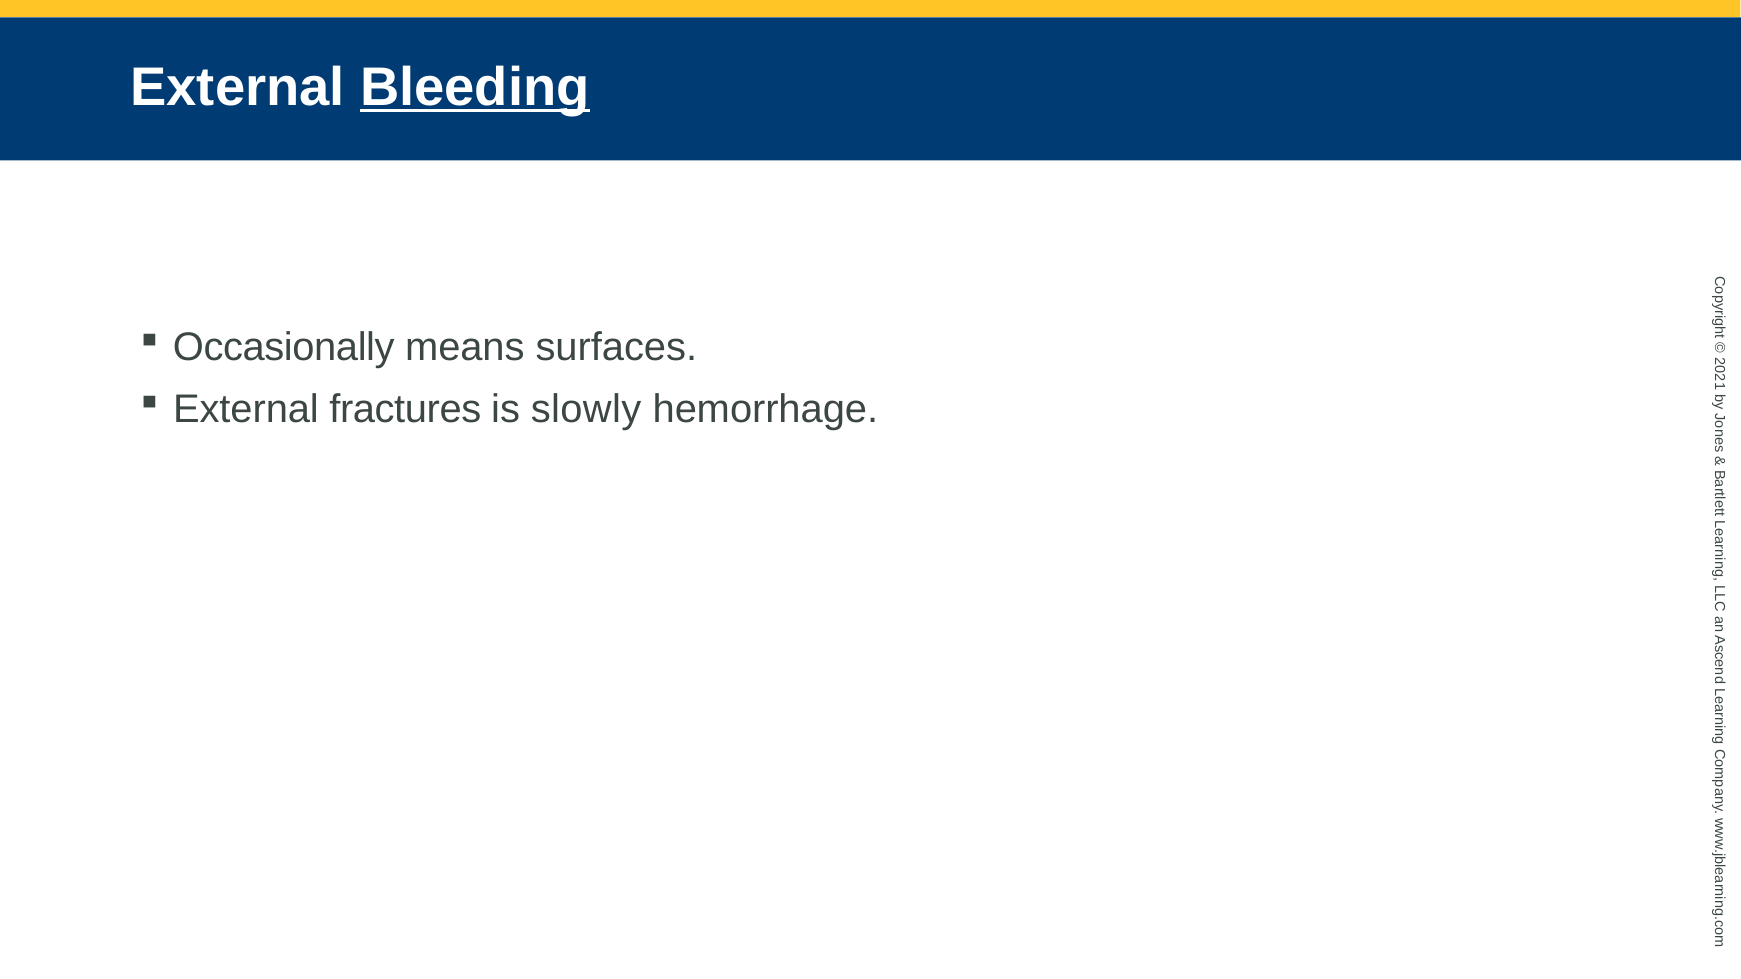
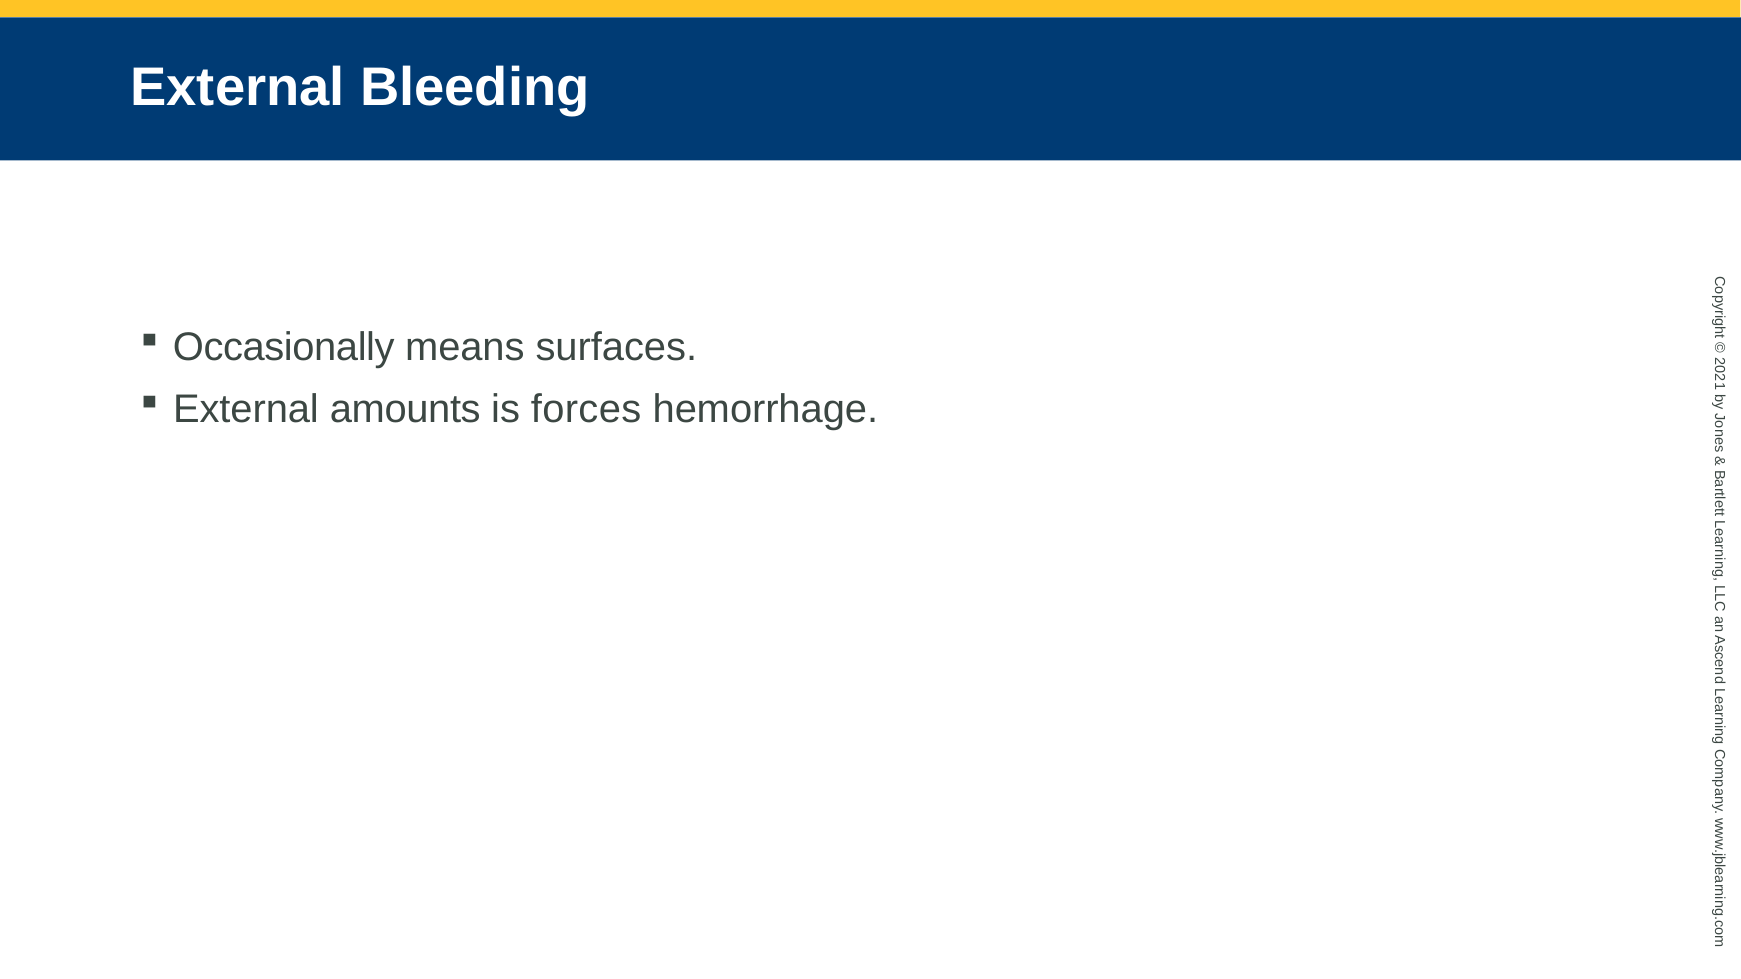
Bleeding underline: present -> none
fractures: fractures -> amounts
slowly: slowly -> forces
